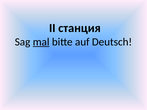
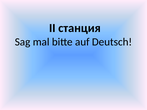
mal underline: present -> none
